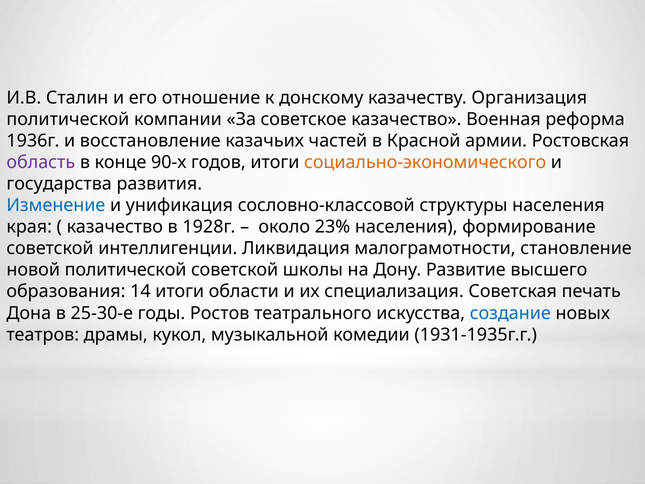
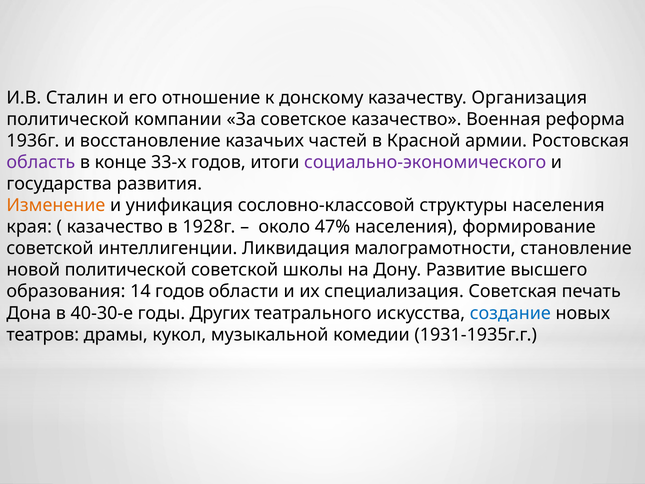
90-х: 90-х -> 33-х
социально-экономического colour: orange -> purple
Изменение colour: blue -> orange
23%: 23% -> 47%
14 итоги: итоги -> годов
25-30-е: 25-30-е -> 40-30-е
Ростов: Ростов -> Других
